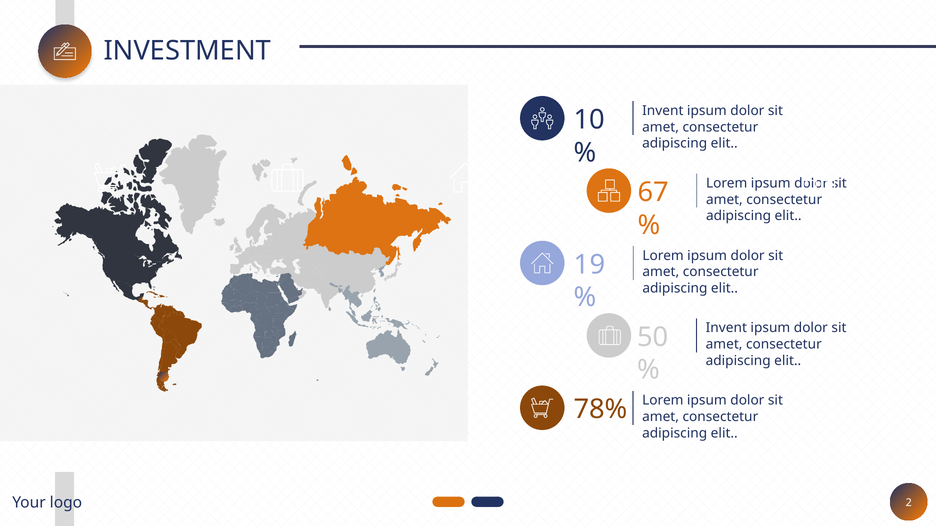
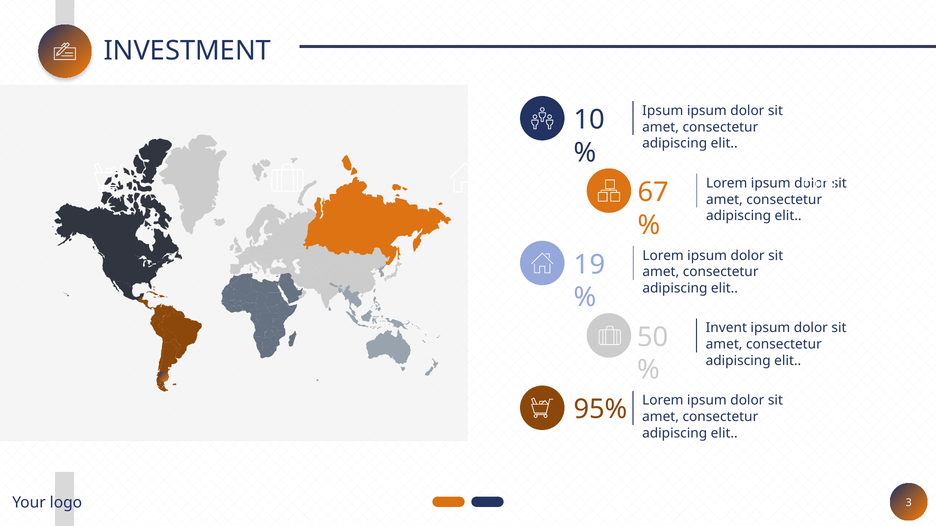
Invent at (663, 111): Invent -> Ipsum
78%: 78% -> 95%
2: 2 -> 3
